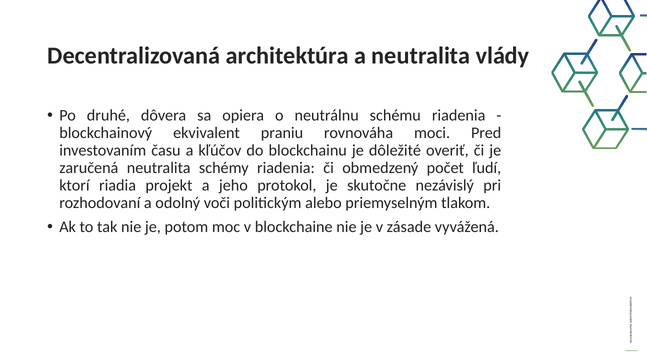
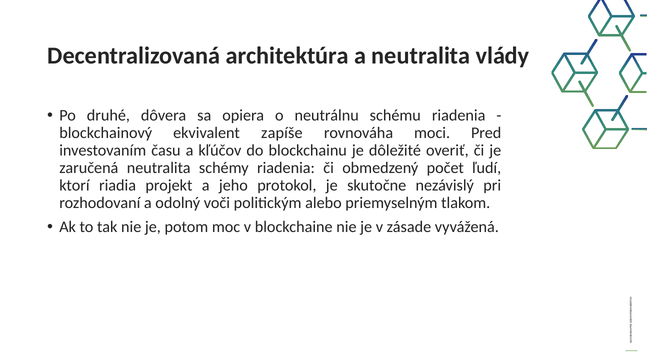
praniu: praniu -> zapíše
